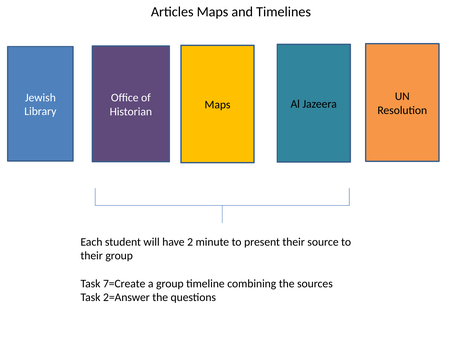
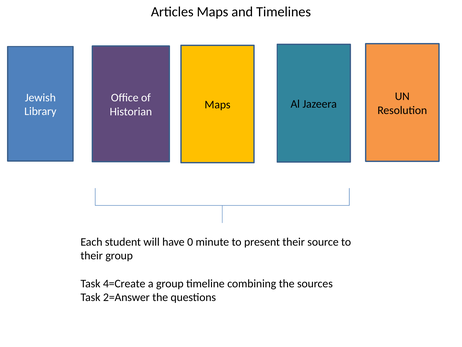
2: 2 -> 0
7=Create: 7=Create -> 4=Create
